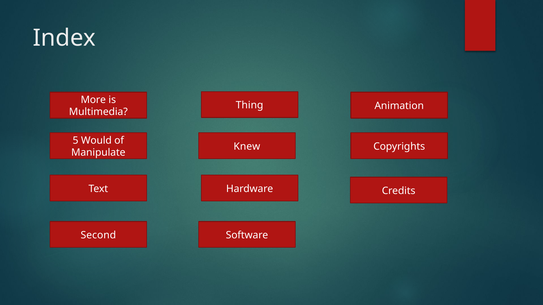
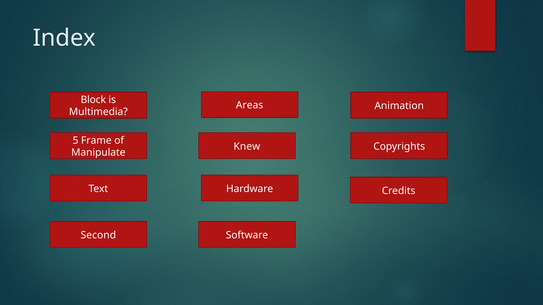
More: More -> Block
Thing: Thing -> Areas
Would: Would -> Frame
